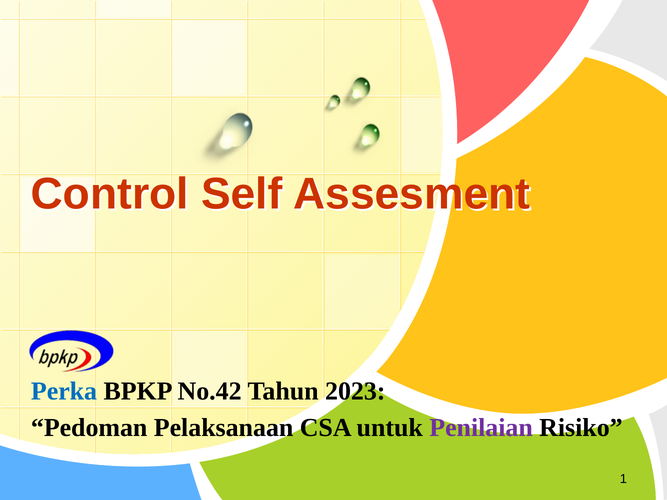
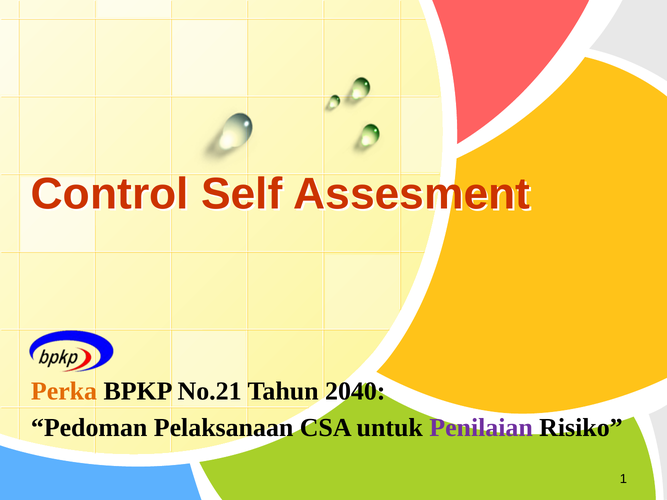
Perka colour: blue -> orange
No.42: No.42 -> No.21
2023: 2023 -> 2040
